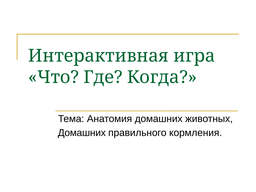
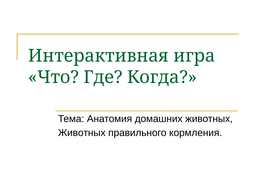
Домашних at (82, 133): Домашних -> Животных
